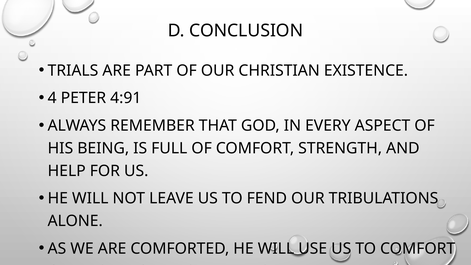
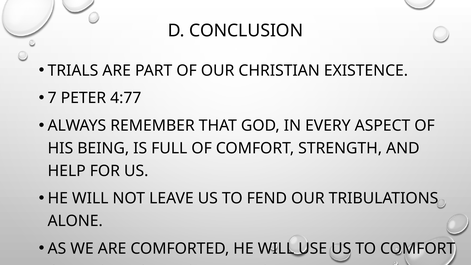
4: 4 -> 7
4:91: 4:91 -> 4:77
